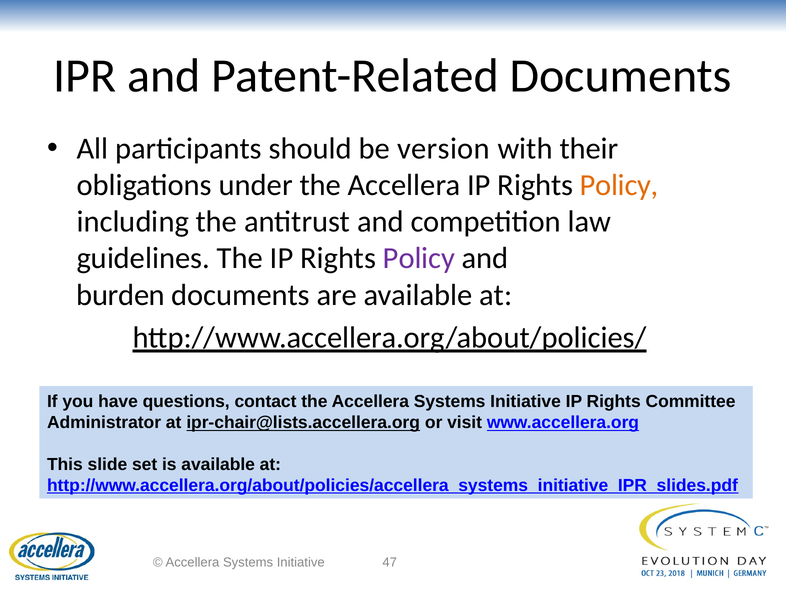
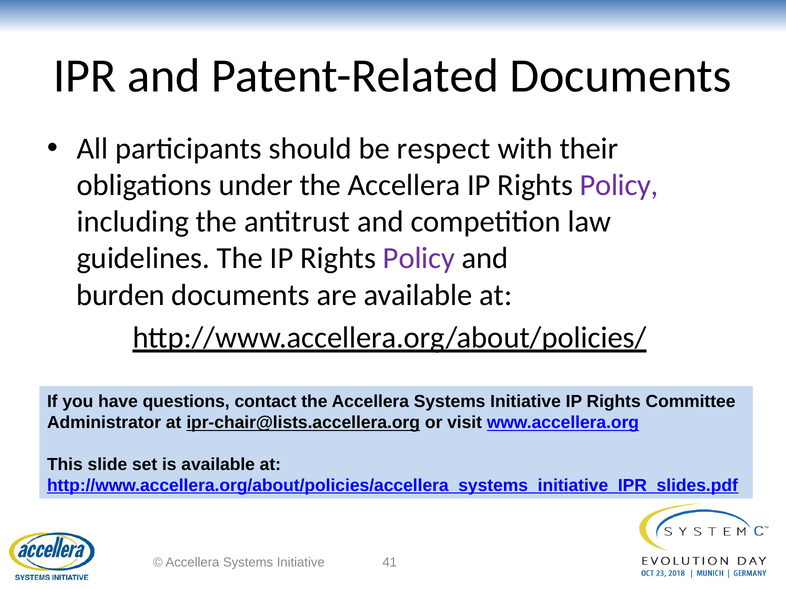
version: version -> respect
Policy at (619, 185) colour: orange -> purple
47: 47 -> 41
